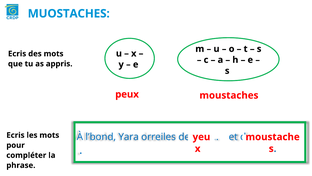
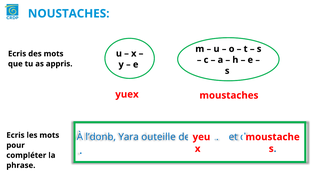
MUOSTACHES: MUOSTACHES -> NOUSTACHES
peux: peux -> yuex
l’bond: l’bond -> l’donb
orreiles: orreiles -> outeille
